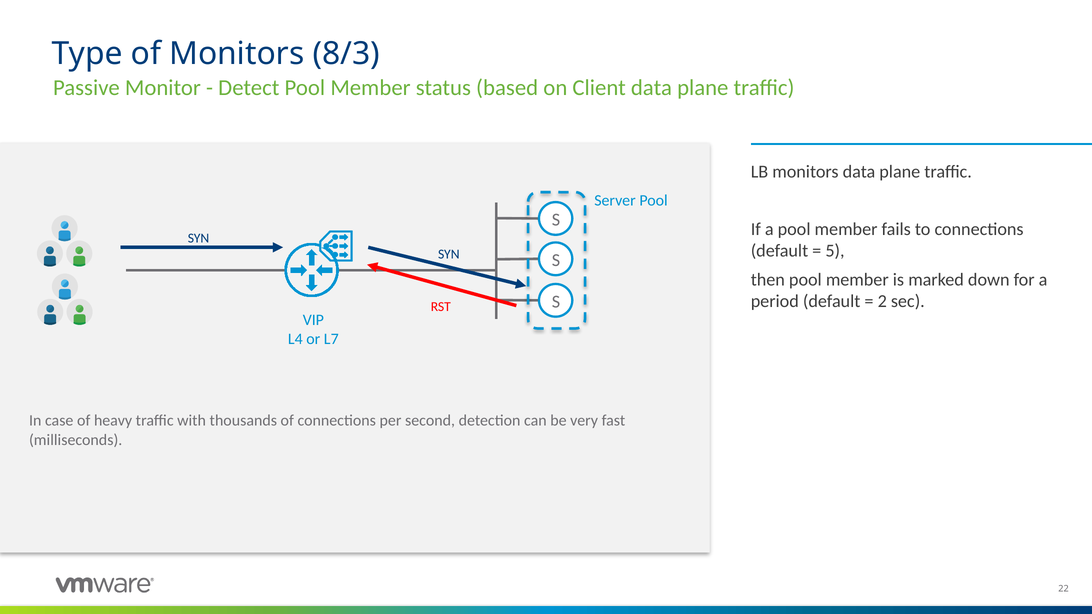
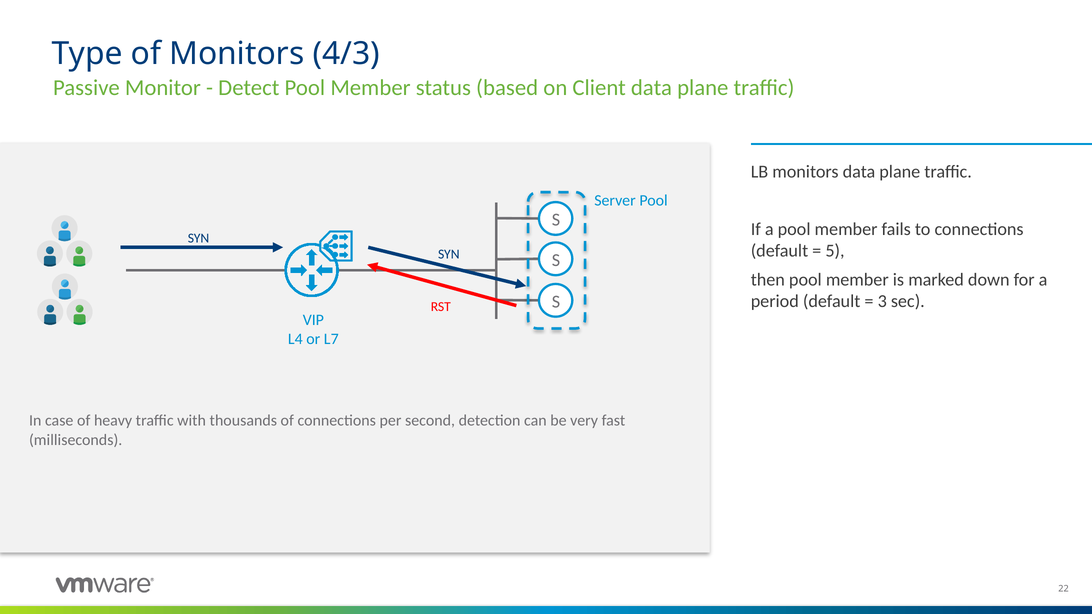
8/3: 8/3 -> 4/3
2: 2 -> 3
